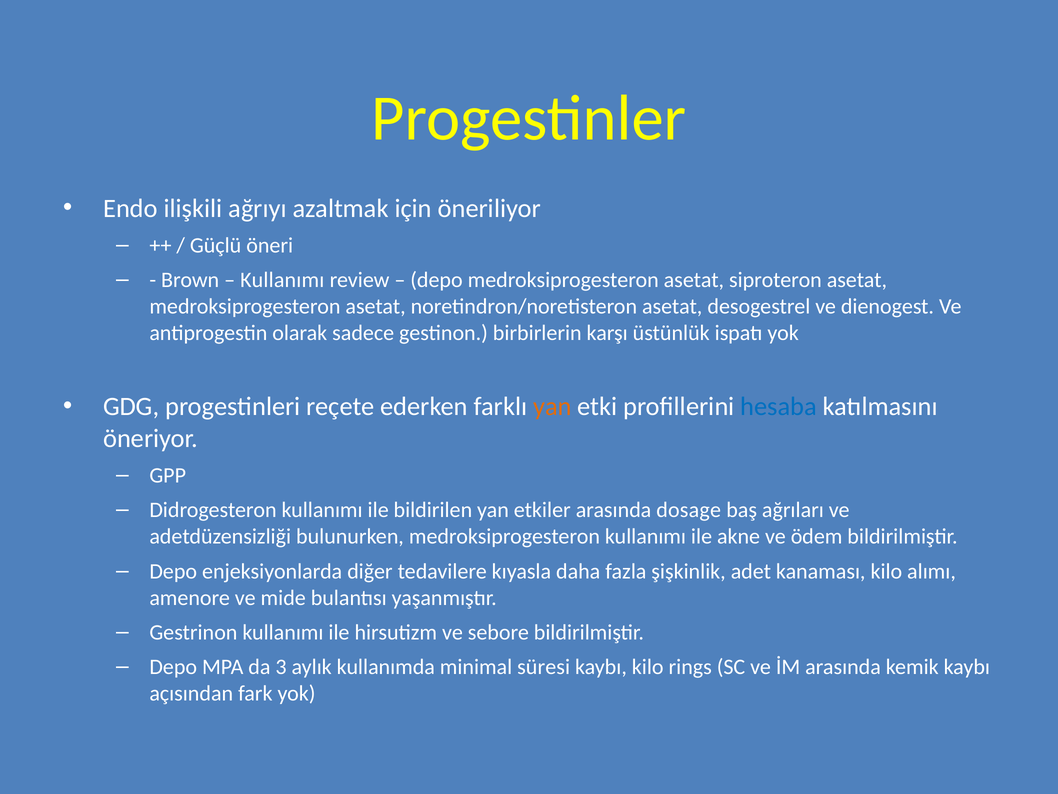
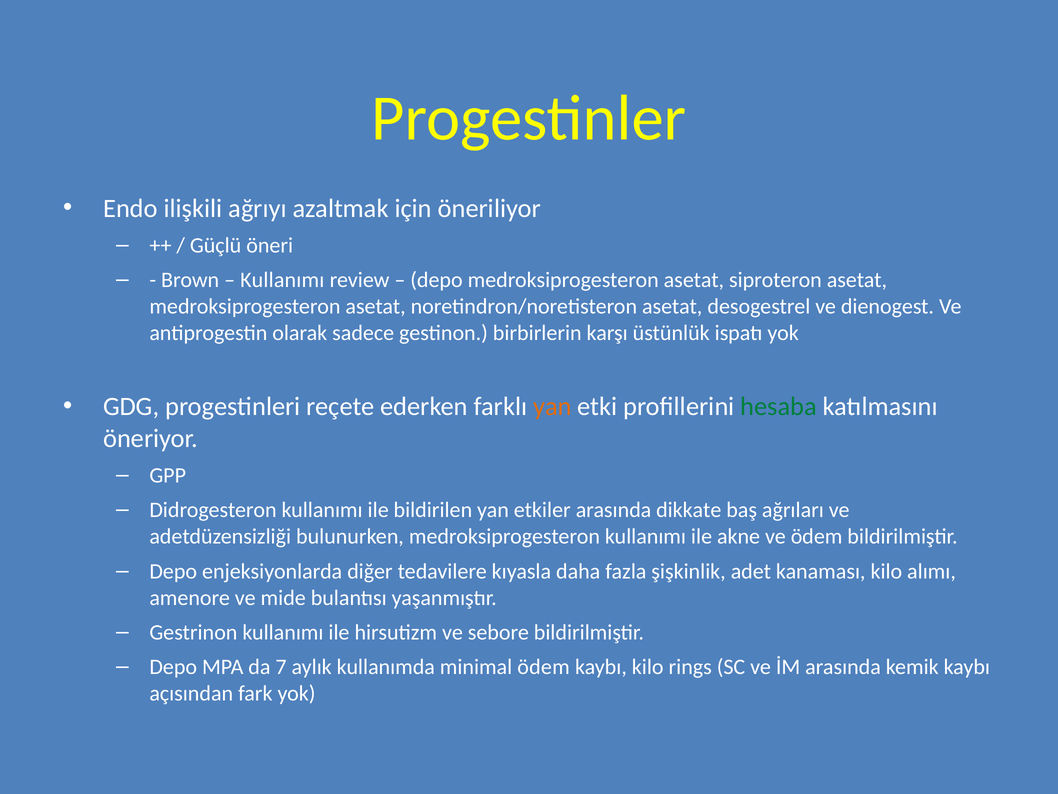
hesaba colour: blue -> green
dosage: dosage -> dikkate
3: 3 -> 7
minimal süresi: süresi -> ödem
